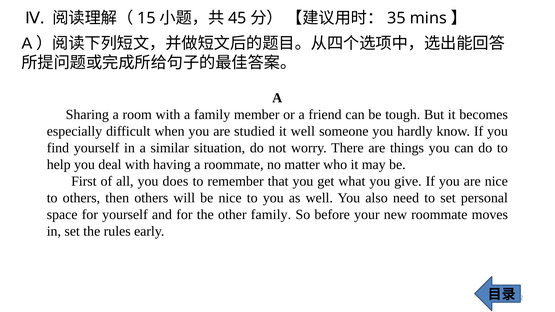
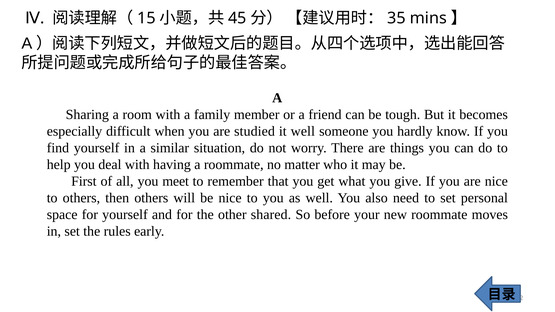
does: does -> meet
other family: family -> shared
